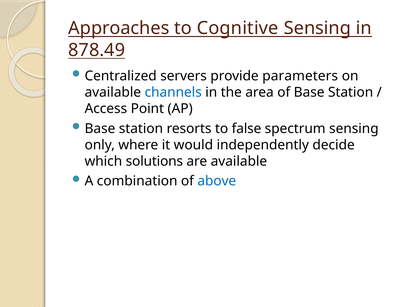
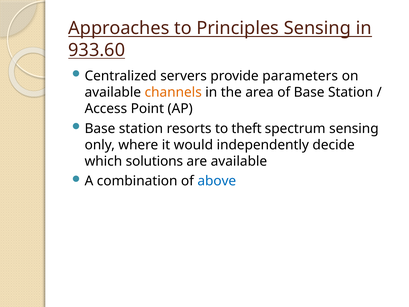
Cognitive: Cognitive -> Principles
878.49: 878.49 -> 933.60
channels colour: blue -> orange
false: false -> theft
